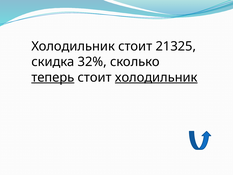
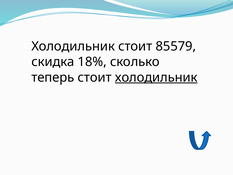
21325: 21325 -> 85579
32%: 32% -> 18%
теперь underline: present -> none
